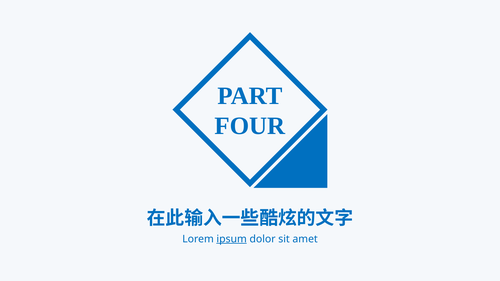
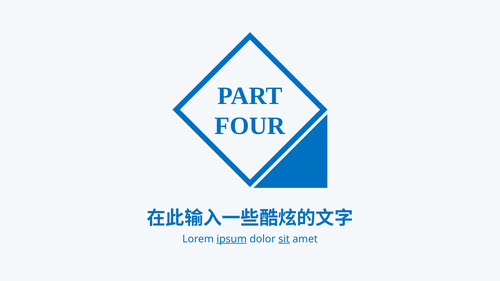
sit underline: none -> present
